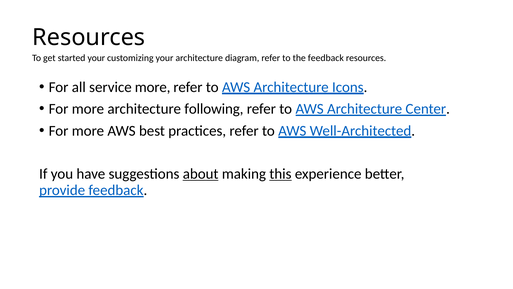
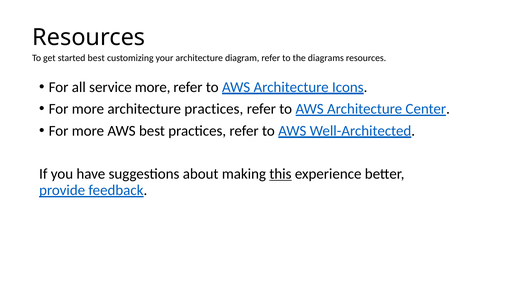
started your: your -> best
the feedback: feedback -> diagrams
architecture following: following -> practices
about underline: present -> none
